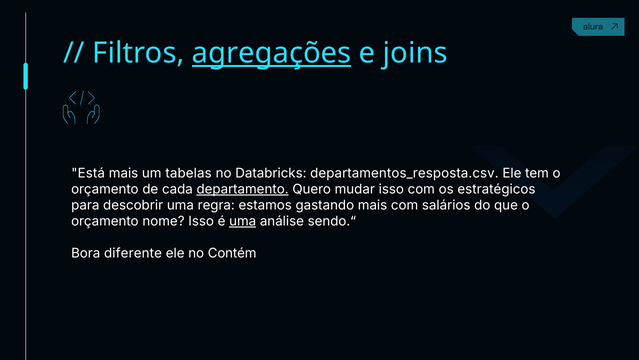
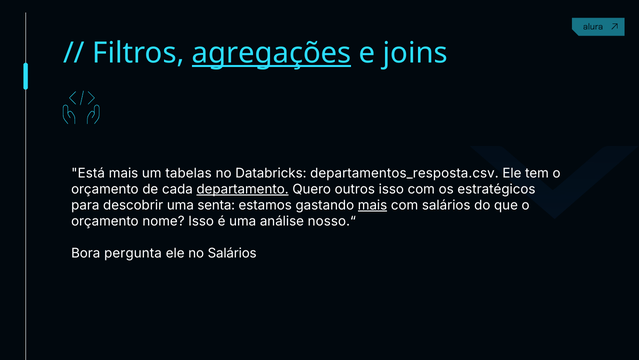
mudar: mudar -> outros
regra: regra -> senta
mais at (373, 205) underline: none -> present
uma at (243, 221) underline: present -> none
sendo.“: sendo.“ -> nosso.“
diferente: diferente -> pergunta
no Contém: Contém -> Salários
